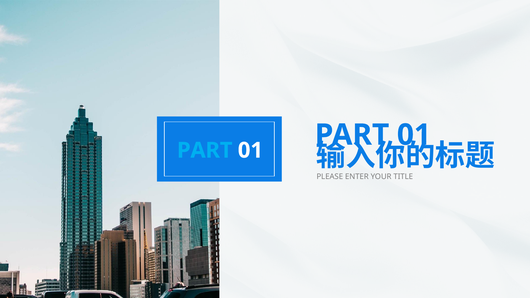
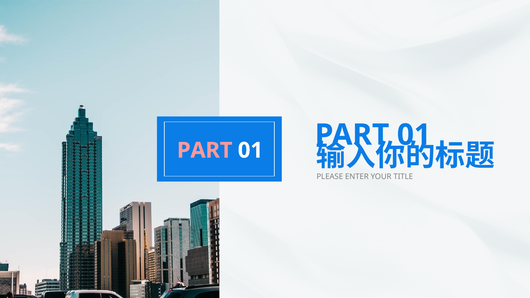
PART at (205, 150) colour: light blue -> pink
